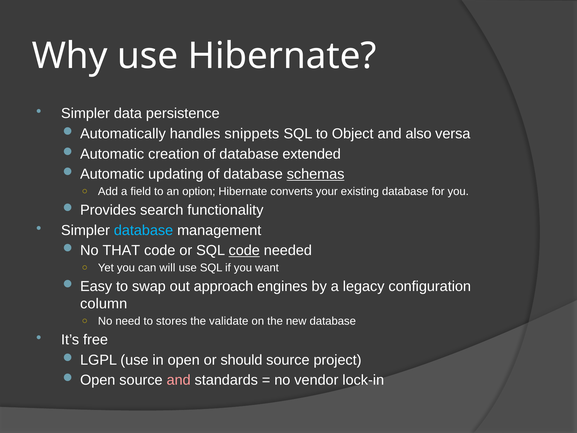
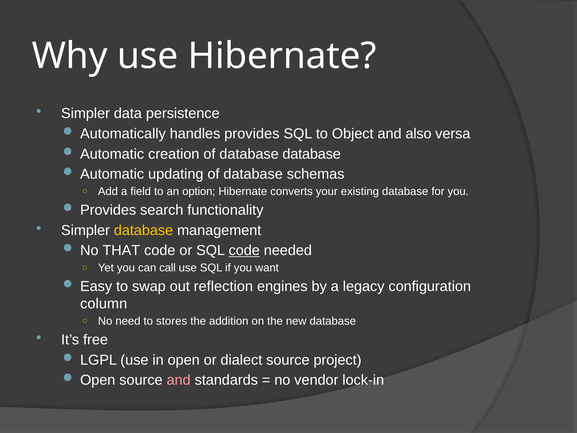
handles snippets: snippets -> provides
database extended: extended -> database
schemas underline: present -> none
database at (144, 230) colour: light blue -> yellow
will: will -> call
approach: approach -> reflection
validate: validate -> addition
should: should -> dialect
